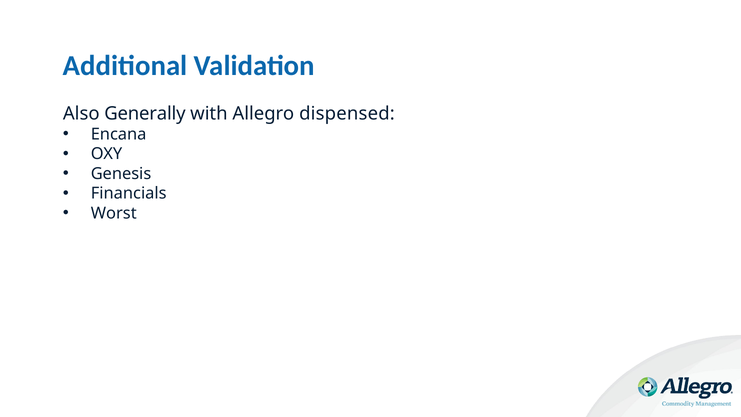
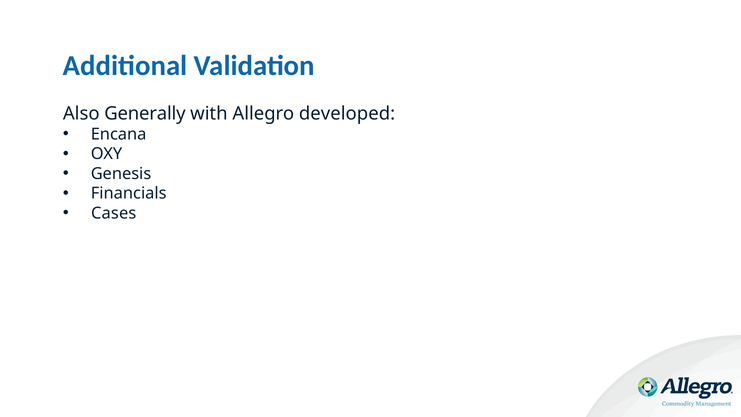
dispensed: dispensed -> developed
Worst: Worst -> Cases
